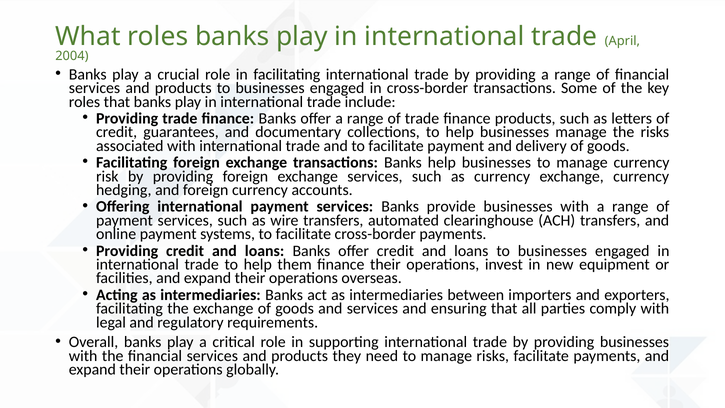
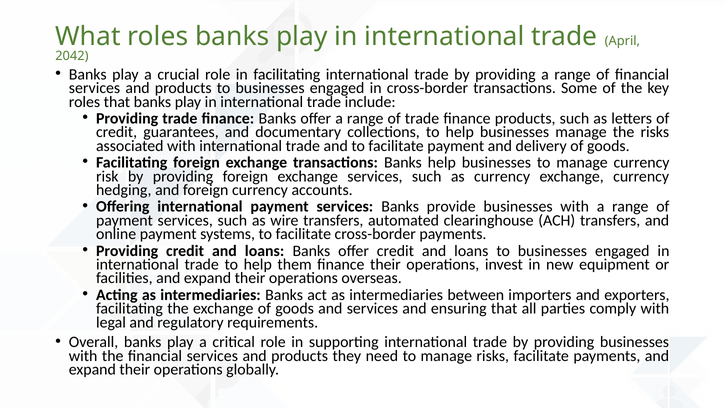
2004: 2004 -> 2042
